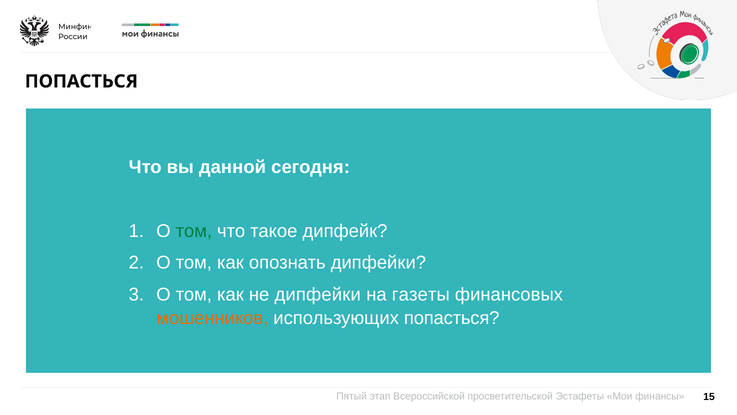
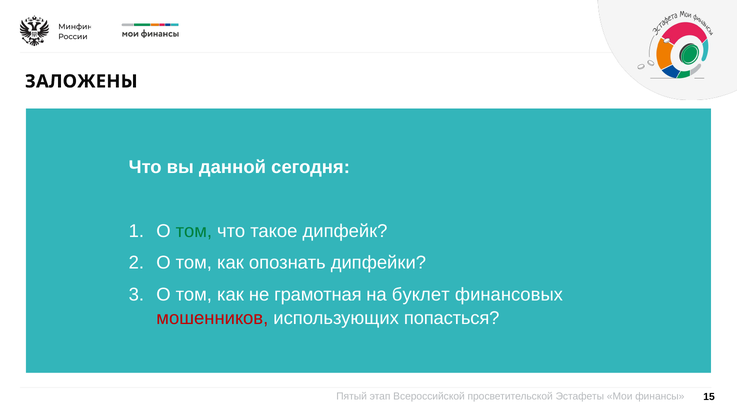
ПОПАСТЬСЯ at (81, 81): ПОПАСТЬСЯ -> ЗАЛОЖЕНЫ
не дипфейки: дипфейки -> грамотная
газеты: газеты -> буклет
мошенников colour: orange -> red
